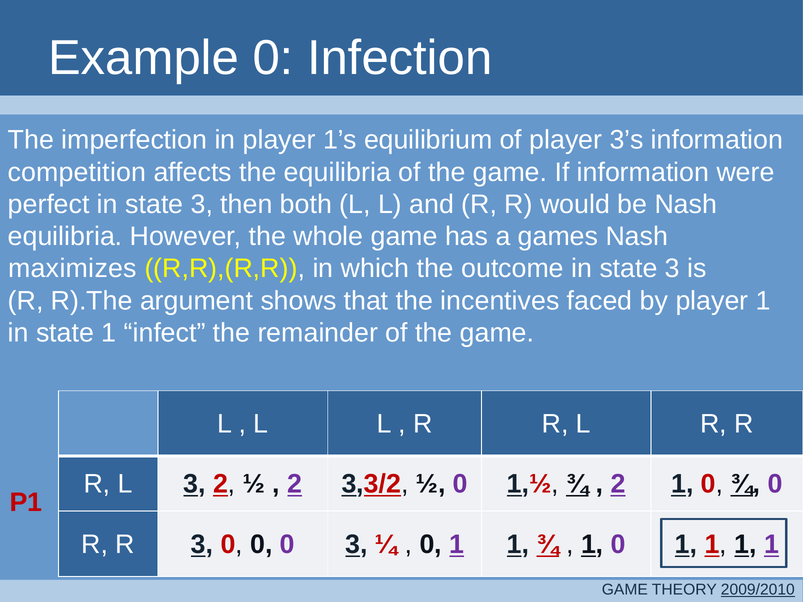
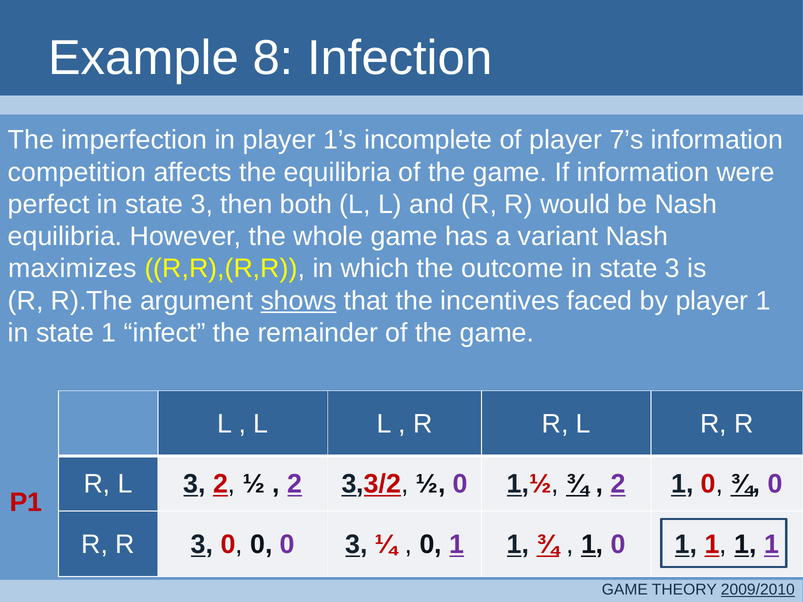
Example 0: 0 -> 8
equilibrium: equilibrium -> incomplete
3’s: 3’s -> 7’s
games: games -> variant
shows underline: none -> present
